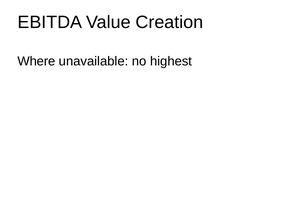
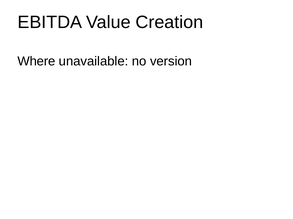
highest: highest -> version
